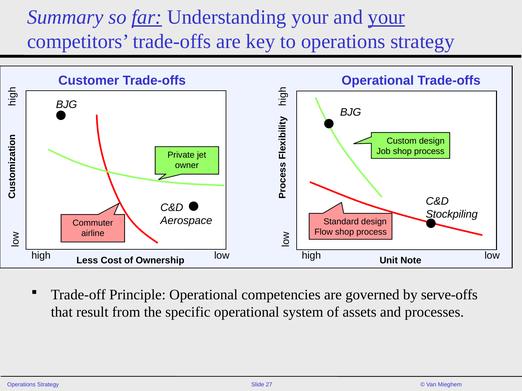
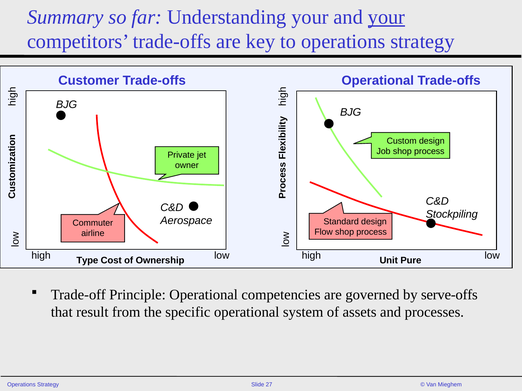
far underline: present -> none
Note: Note -> Pure
Less: Less -> Type
